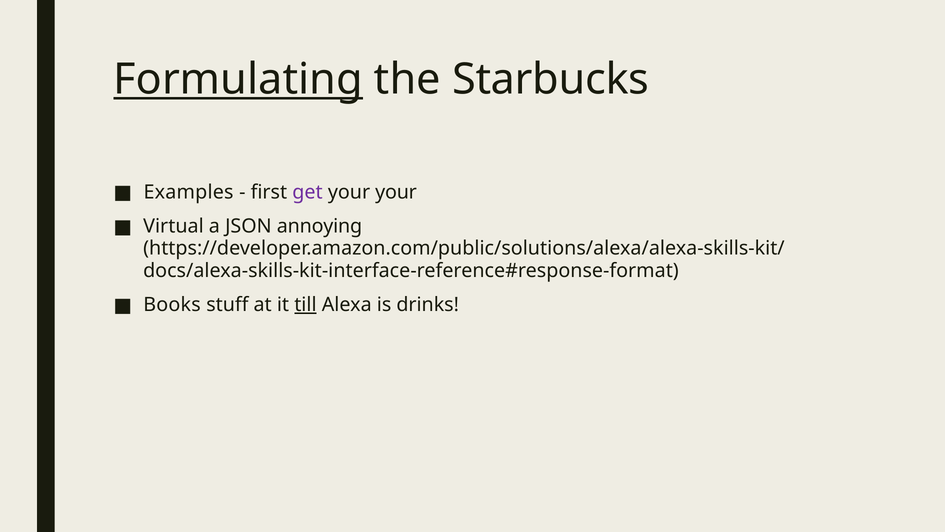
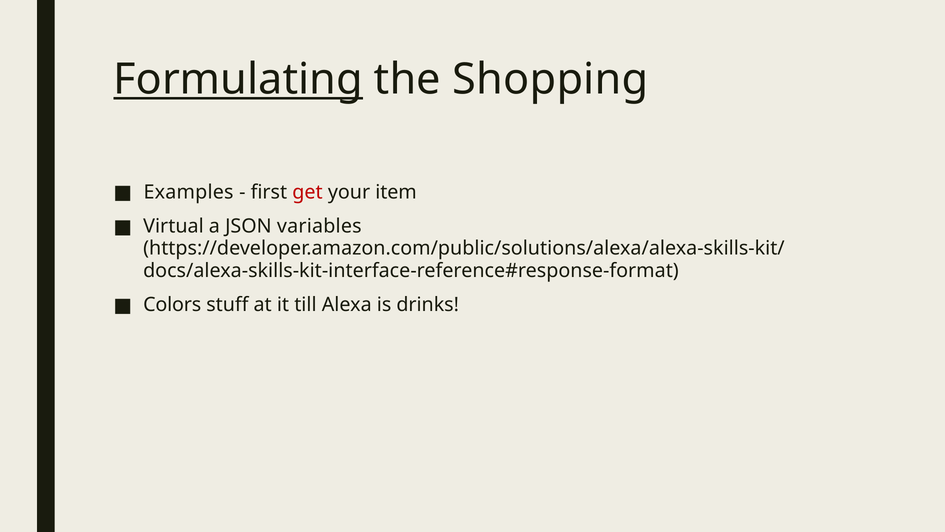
Starbucks: Starbucks -> Shopping
get colour: purple -> red
your your: your -> item
annoying: annoying -> variables
Books: Books -> Colors
till underline: present -> none
